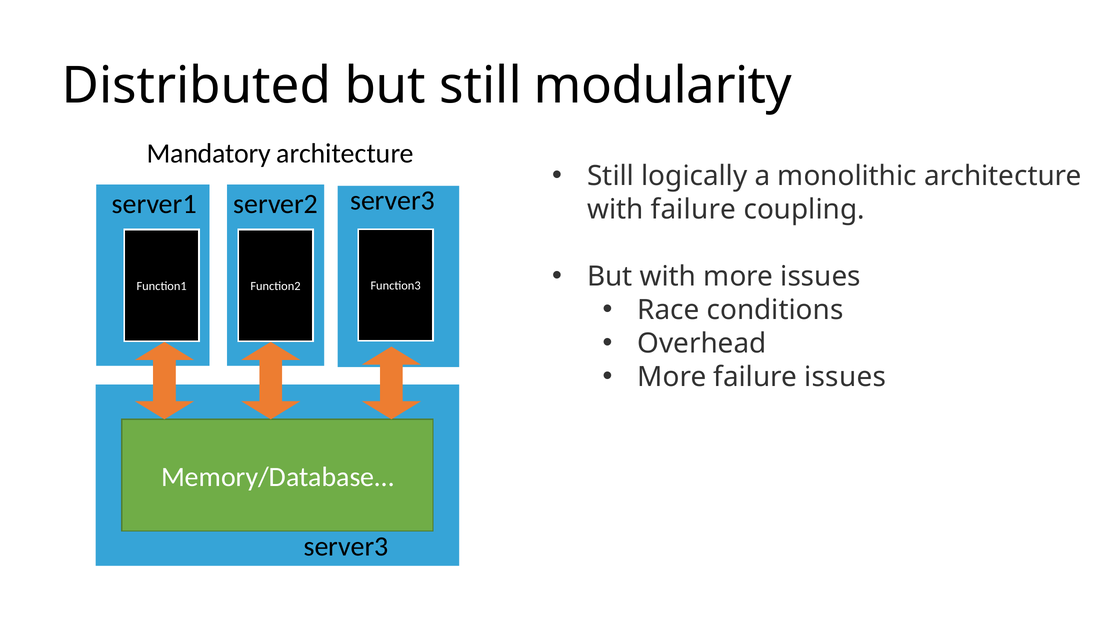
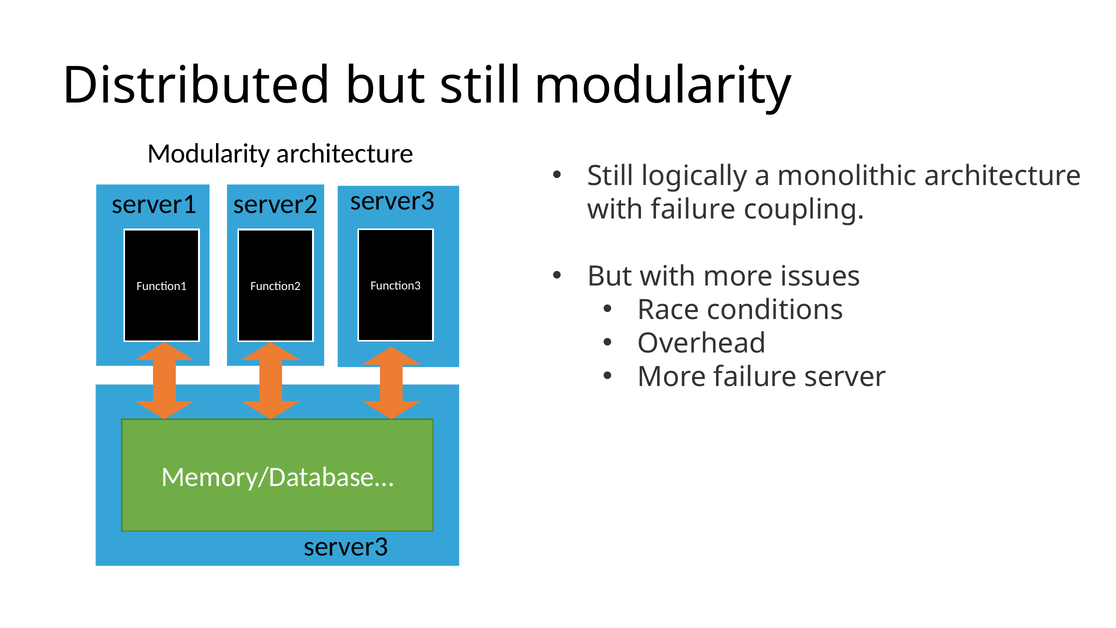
Mandatory at (209, 153): Mandatory -> Modularity
failure issues: issues -> server
